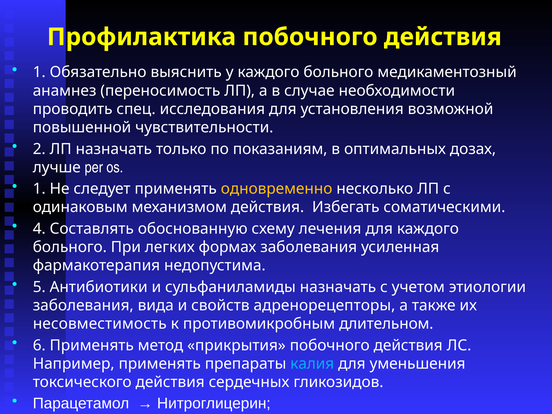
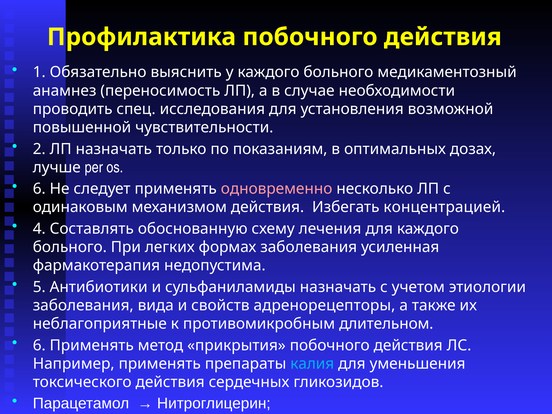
1 at (39, 189): 1 -> 6
одновременно colour: yellow -> pink
соматическими: соматическими -> концентрацией
несовместимость: несовместимость -> неблагоприятные
